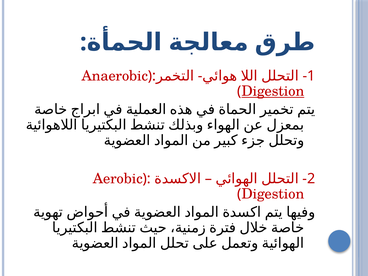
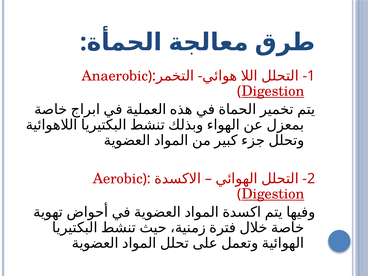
Digestion at (273, 194) underline: none -> present
